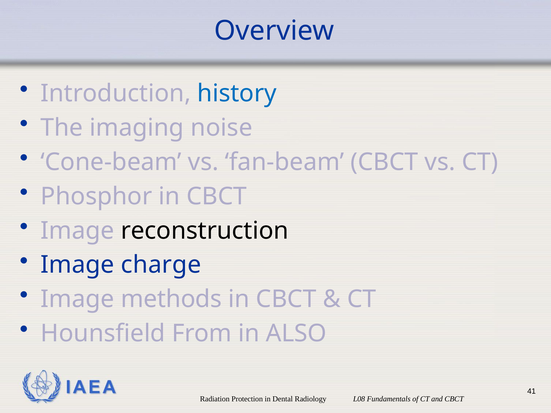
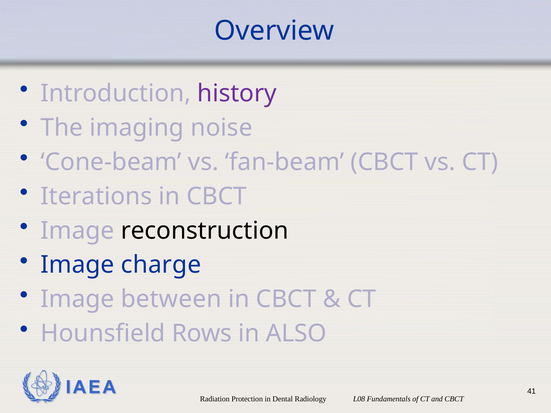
history colour: blue -> purple
Phosphor: Phosphor -> Iterations
methods: methods -> between
From: From -> Rows
